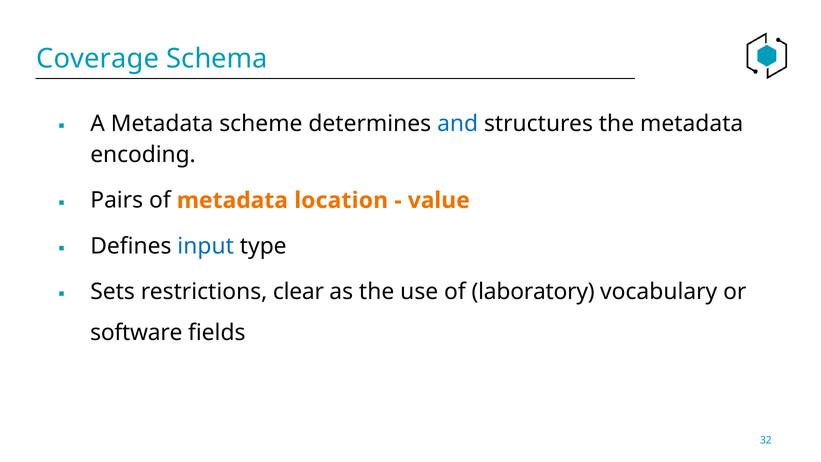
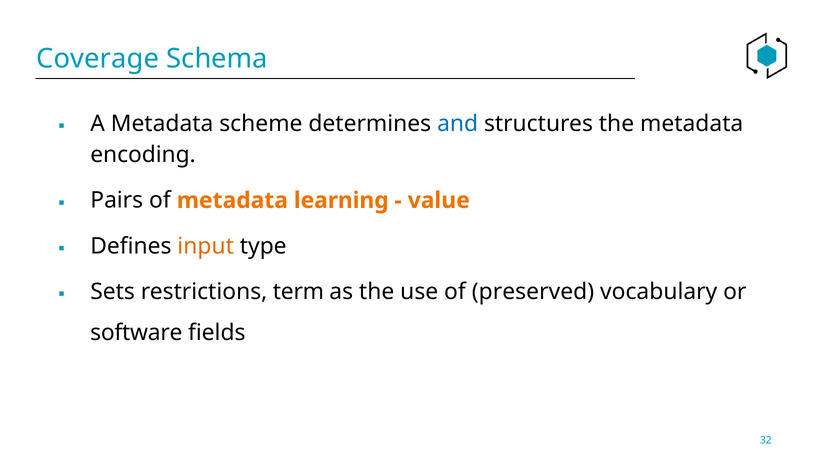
location: location -> learning
input colour: blue -> orange
clear: clear -> term
laboratory: laboratory -> preserved
